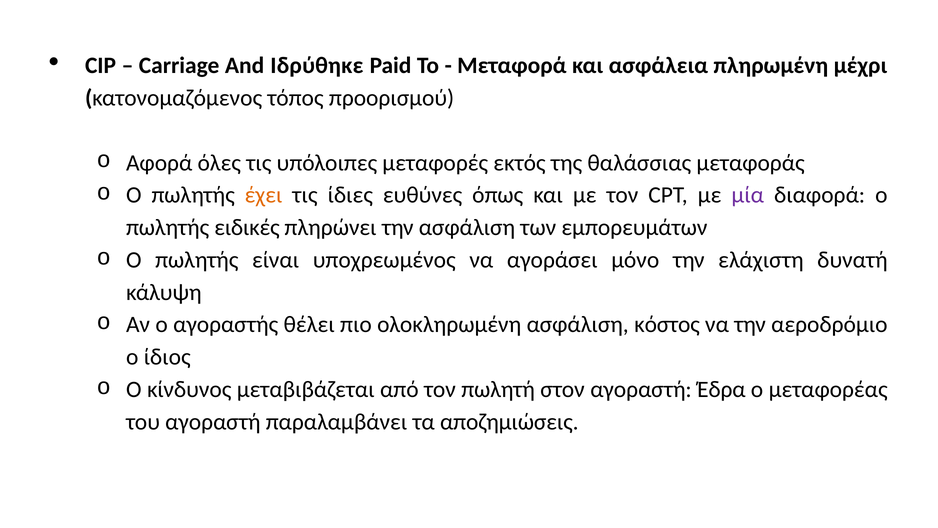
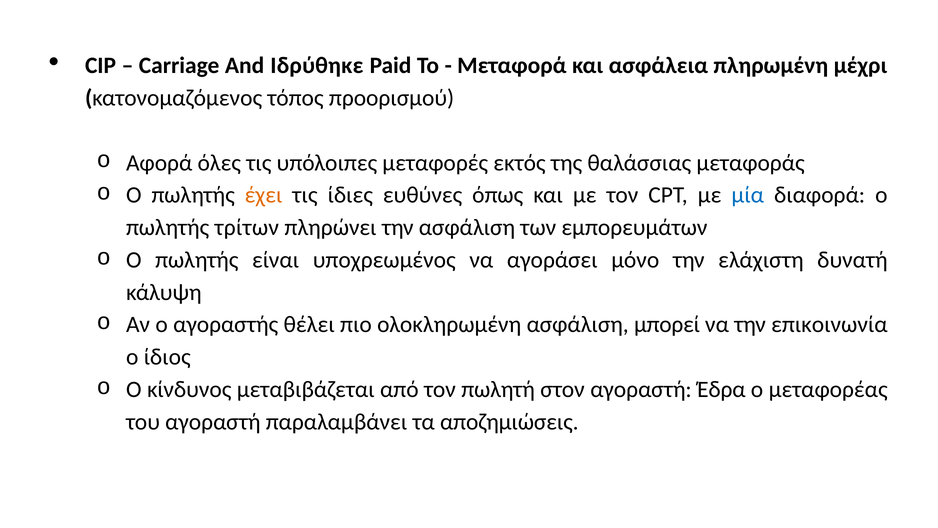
μία colour: purple -> blue
ειδικές: ειδικές -> τρίτων
κόστος: κόστος -> μπορεί
αεροδρόμιο: αεροδρόμιο -> επικοινωνία
